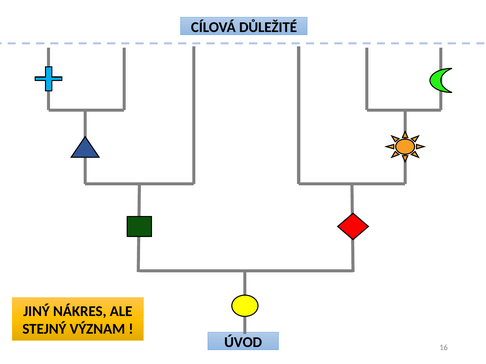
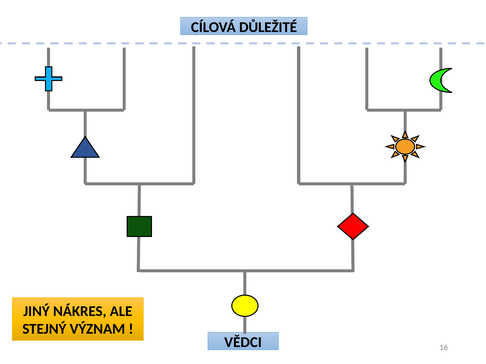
ÚVOD: ÚVOD -> VĚDCI
